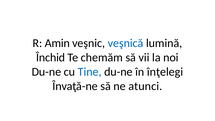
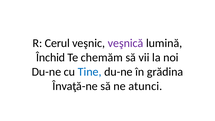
Amin: Amin -> Cerul
veşnică colour: blue -> purple
înţelegi: înţelegi -> grădina
